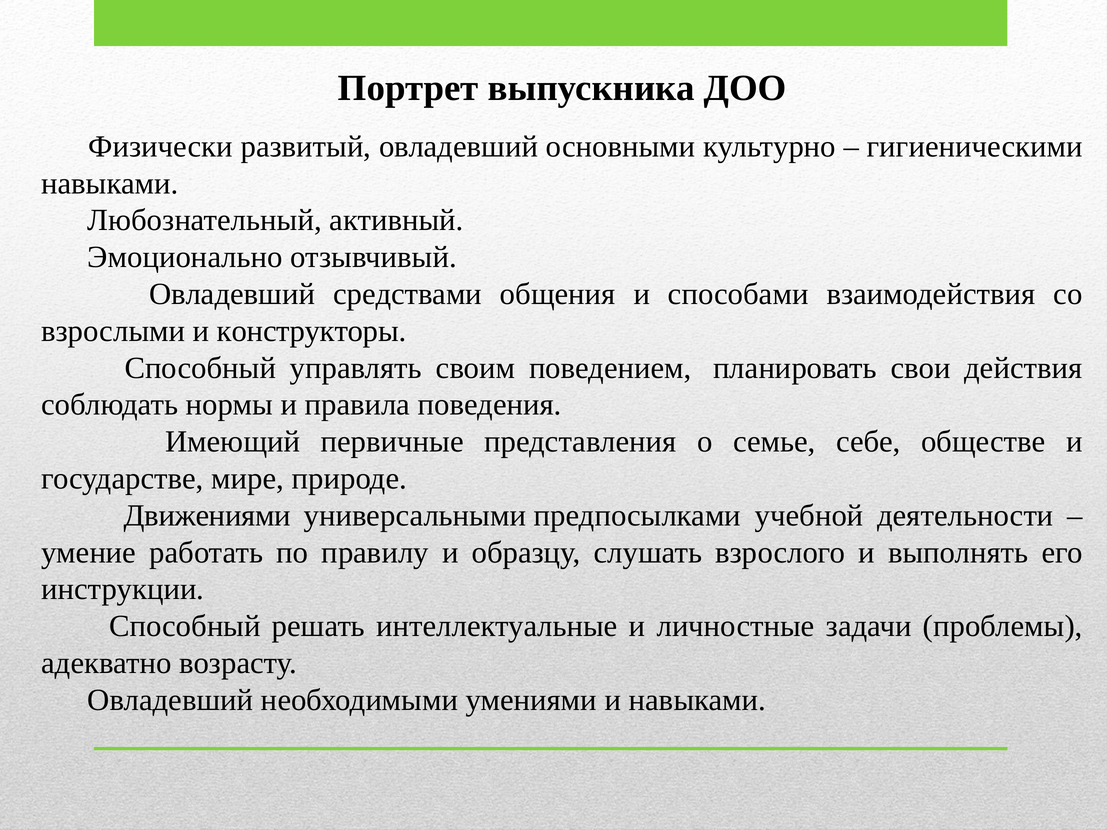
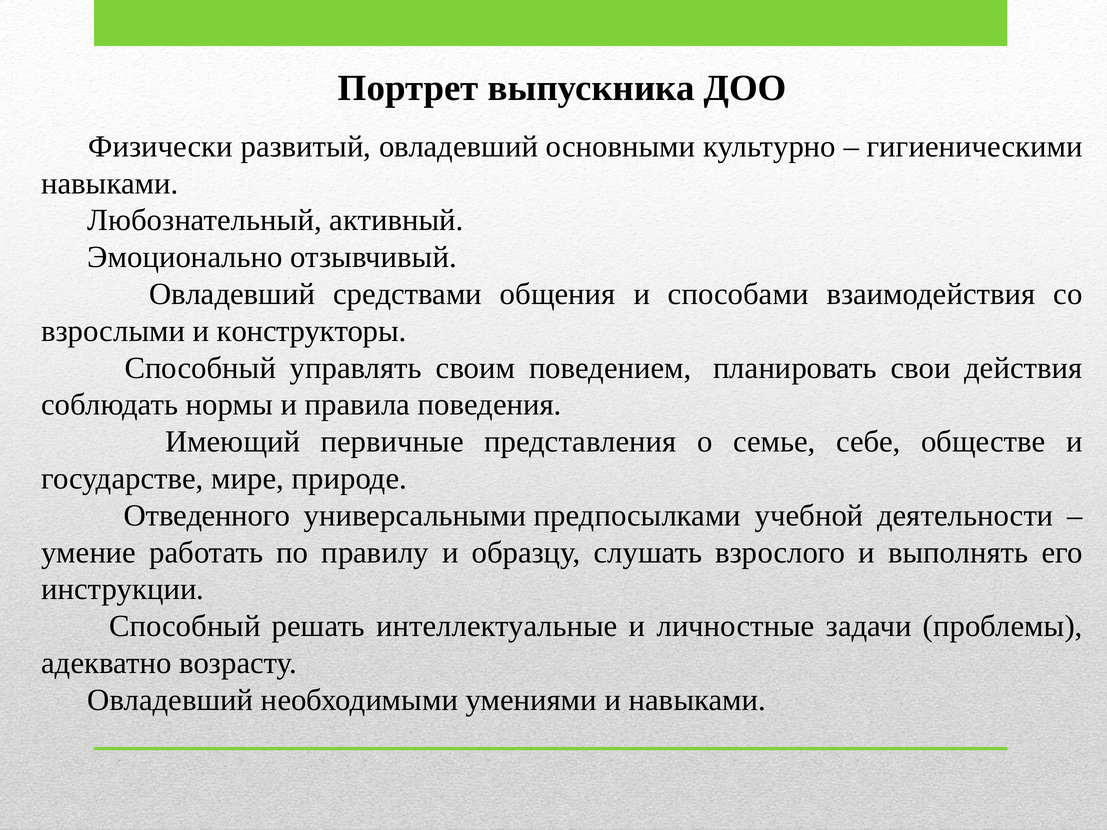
Движениями: Движениями -> Отведенного
